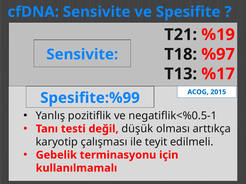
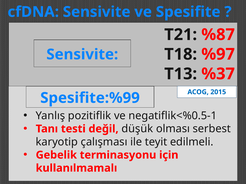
%19: %19 -> %87
%17: %17 -> %37
arttıkça: arttıkça -> serbest
